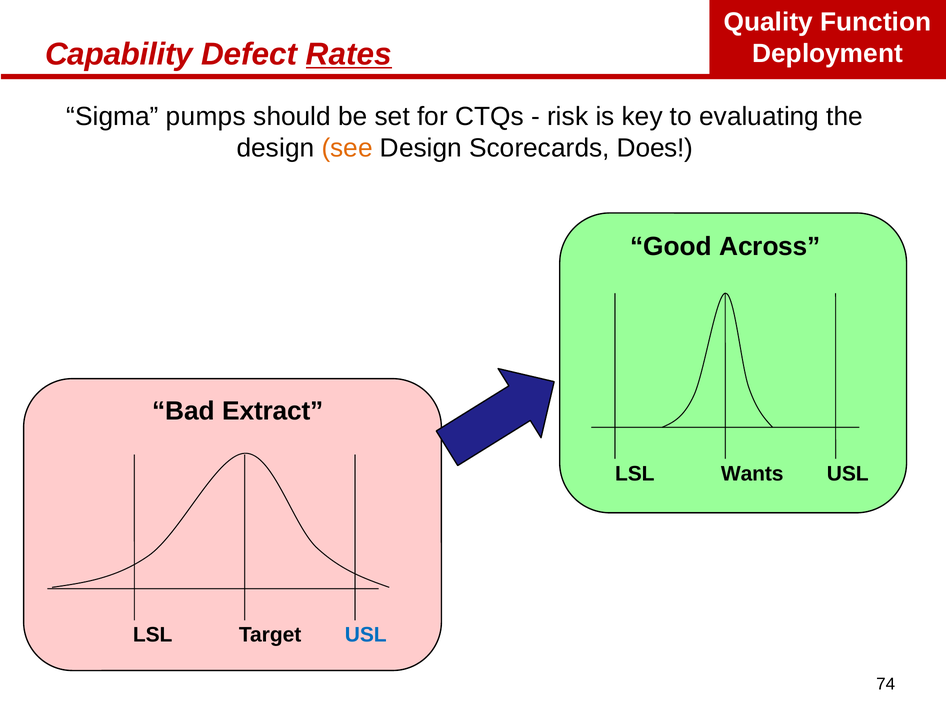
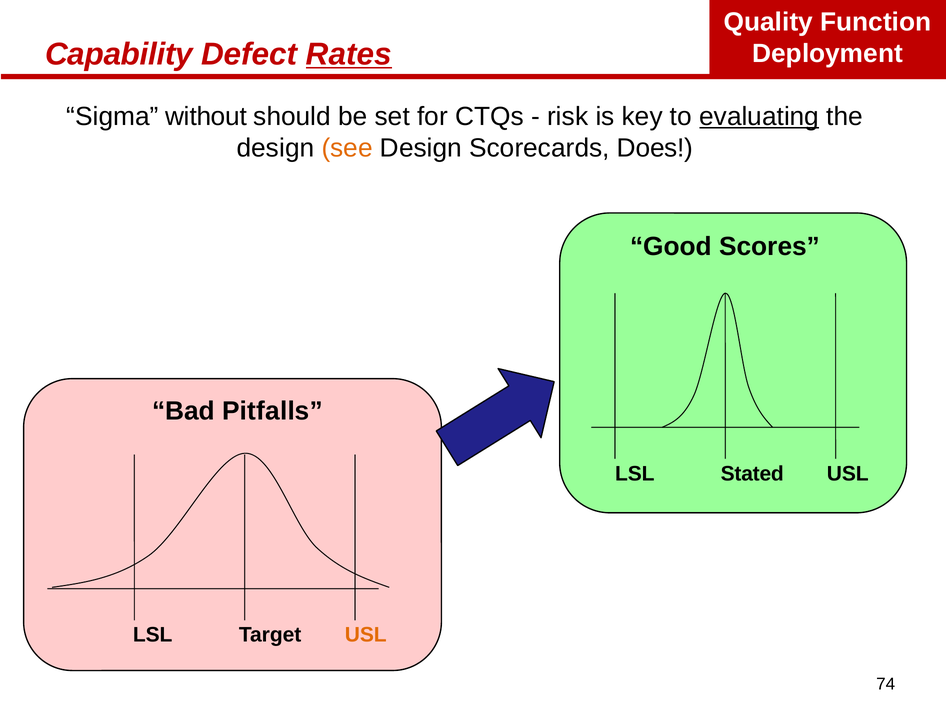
pumps: pumps -> without
evaluating underline: none -> present
Across: Across -> Scores
Extract: Extract -> Pitfalls
Wants: Wants -> Stated
USL at (366, 634) colour: blue -> orange
